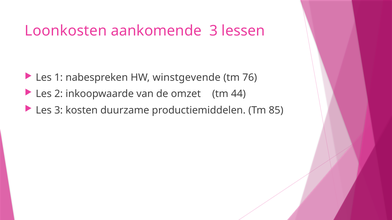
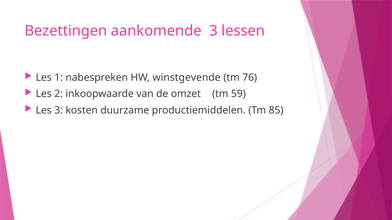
Loonkosten: Loonkosten -> Bezettingen
44: 44 -> 59
